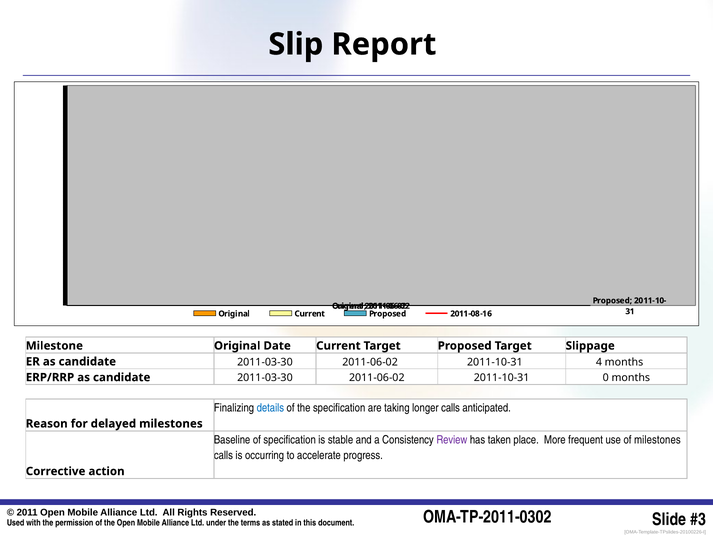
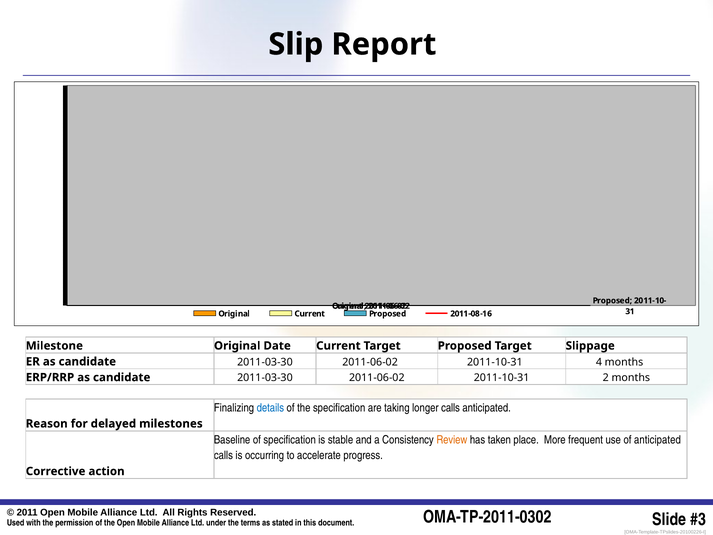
0: 0 -> 2
Review colour: purple -> orange
of milestones: milestones -> anticipated
